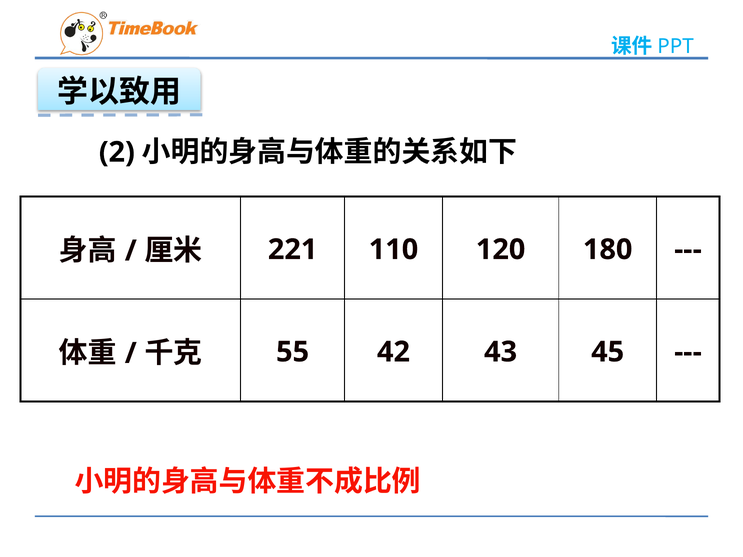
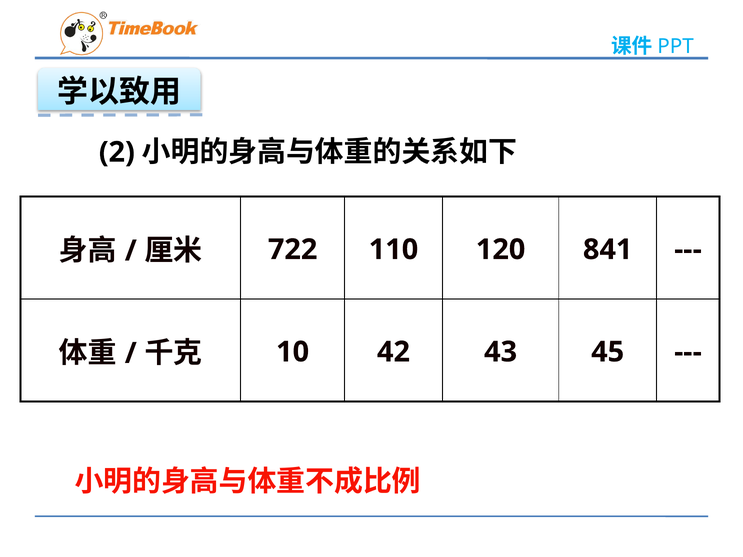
221: 221 -> 722
180: 180 -> 841
55: 55 -> 10
